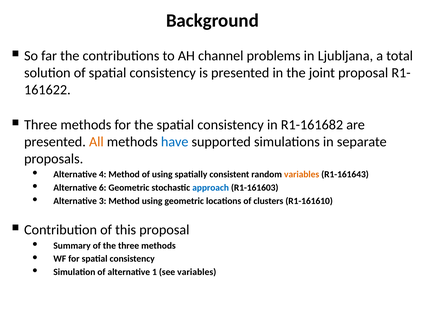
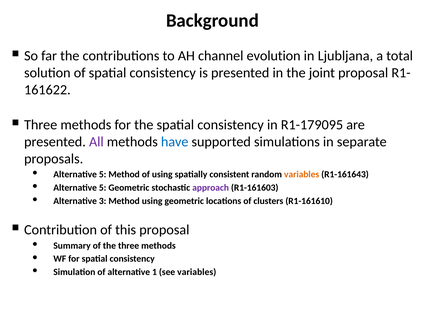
problems: problems -> evolution
R1-161682: R1-161682 -> R1-179095
All colour: orange -> purple
4 at (103, 174): 4 -> 5
6 at (103, 188): 6 -> 5
approach colour: blue -> purple
